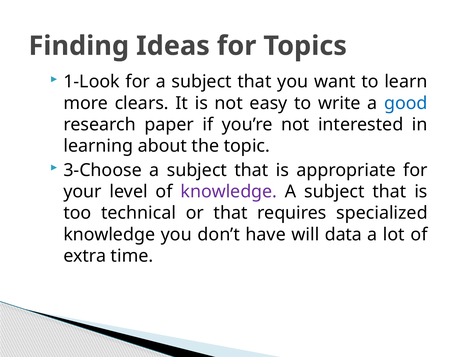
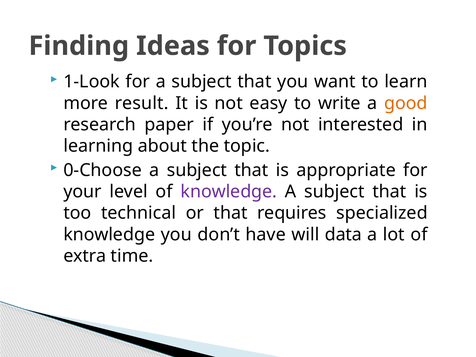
clears: clears -> result
good colour: blue -> orange
3-Choose: 3-Choose -> 0-Choose
